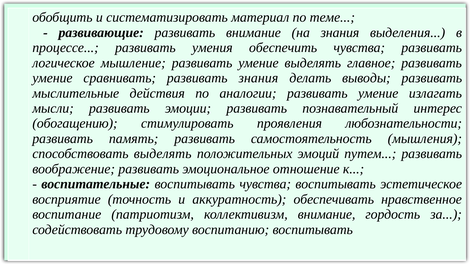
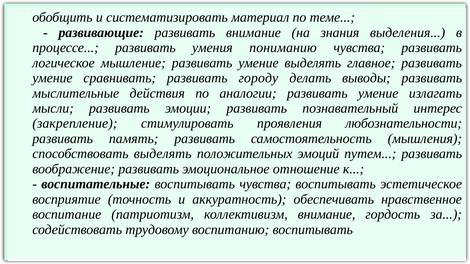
обеспечить: обеспечить -> пониманию
развивать знания: знания -> городу
обогащению: обогащению -> закрепление
